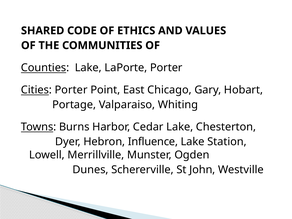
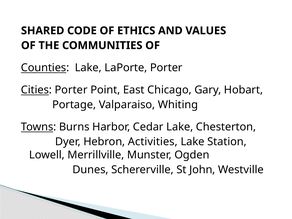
Influence: Influence -> Activities
